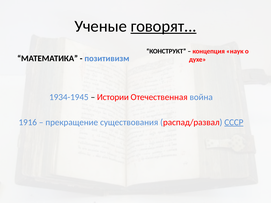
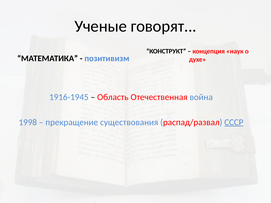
говорят underline: present -> none
1934-1945: 1934-1945 -> 1916-1945
Истории: Истории -> Область
1916: 1916 -> 1998
